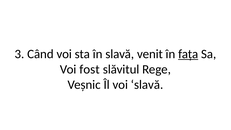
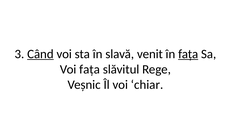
Când underline: none -> present
Voi fost: fost -> fața
voi slavă: slavă -> chiar
